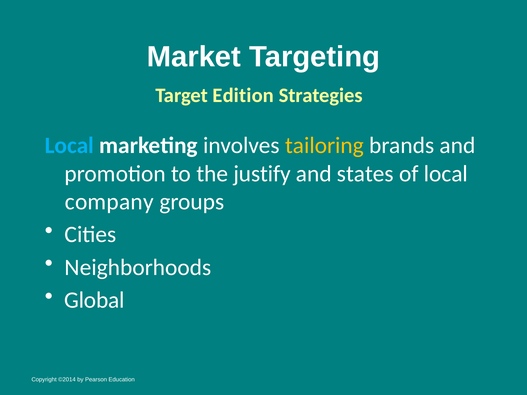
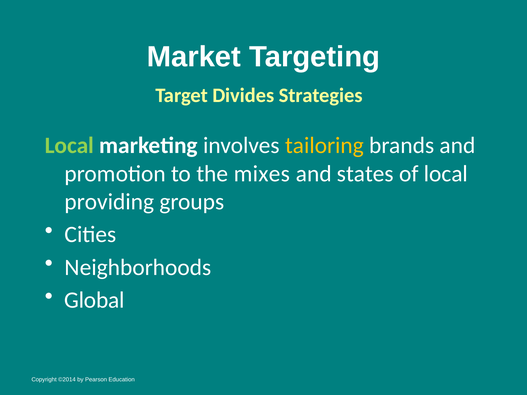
Edition: Edition -> Divides
Local at (69, 146) colour: light blue -> light green
justify: justify -> mixes
company: company -> providing
